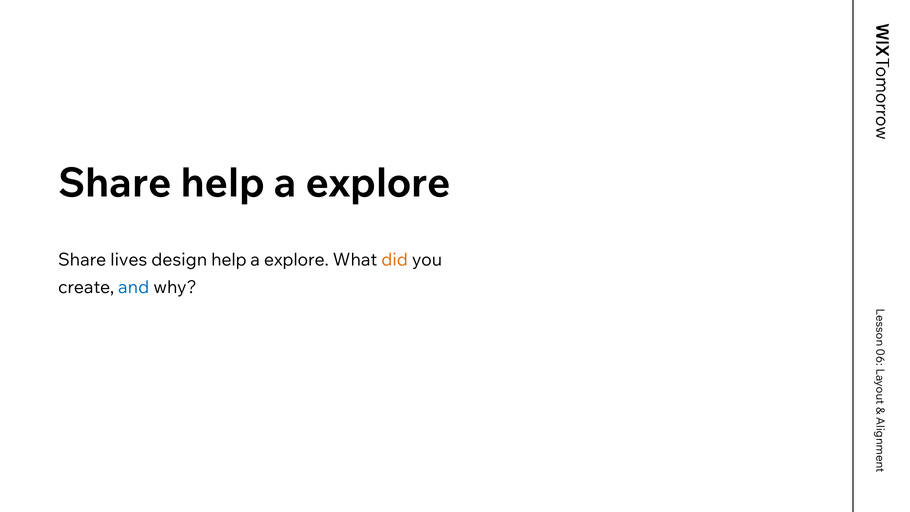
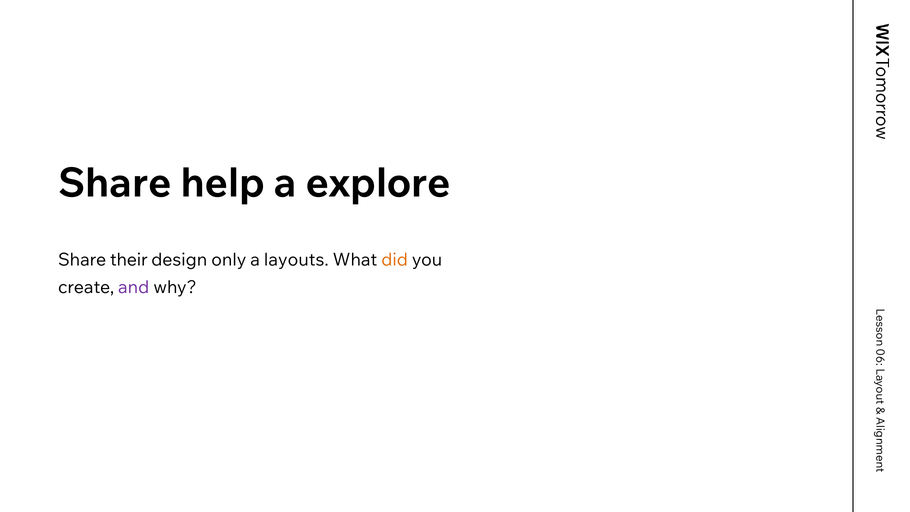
lives: lives -> their
design help: help -> only
explore at (296, 260): explore -> layouts
and colour: blue -> purple
